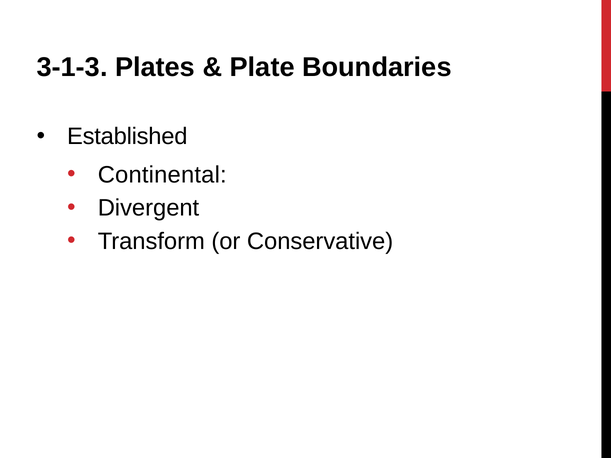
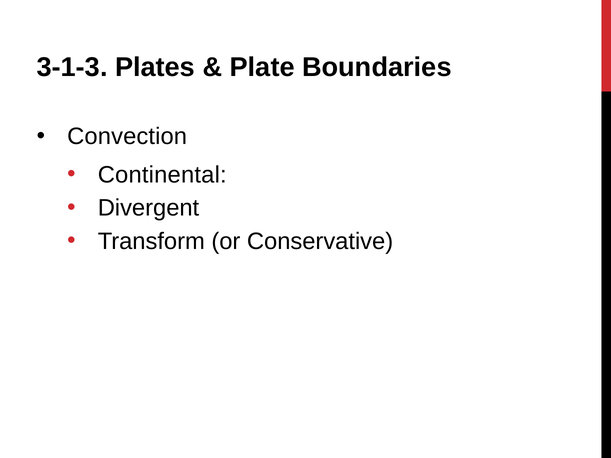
Established: Established -> Convection
